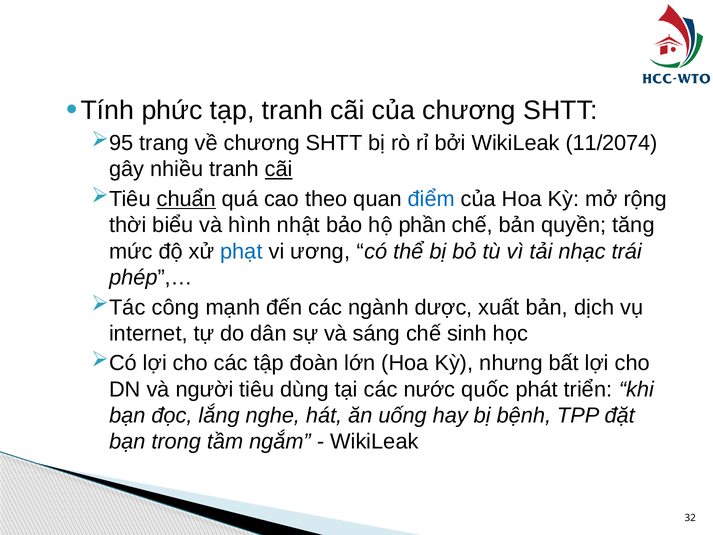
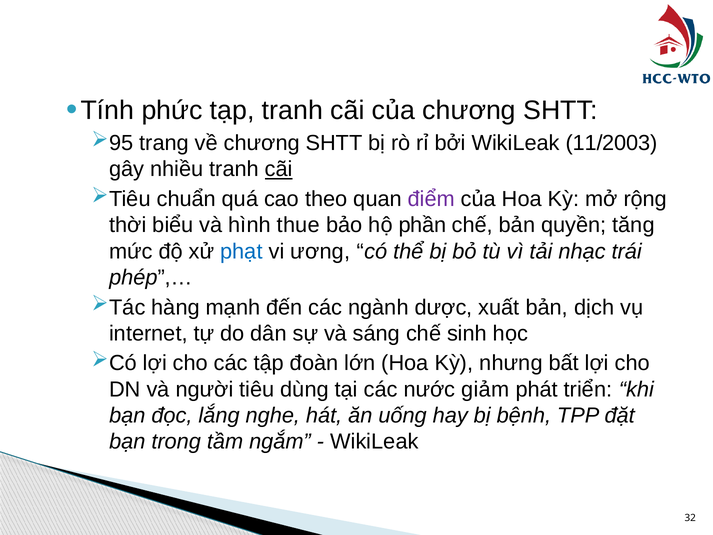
11/2074: 11/2074 -> 11/2003
chuẩn underline: present -> none
điểm colour: blue -> purple
nhật: nhật -> thue
công: công -> hàng
quốc: quốc -> giảm
